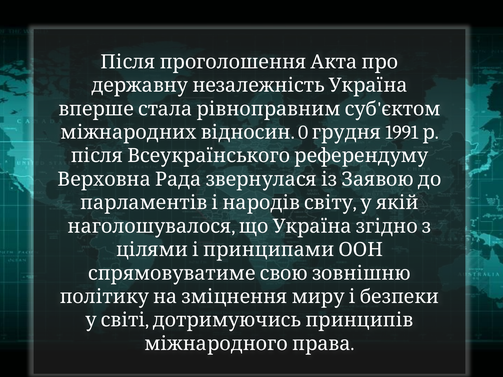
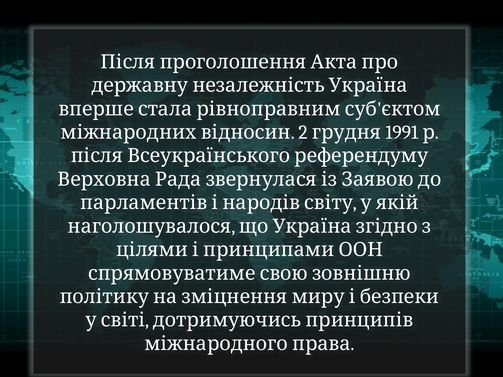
0: 0 -> 2
